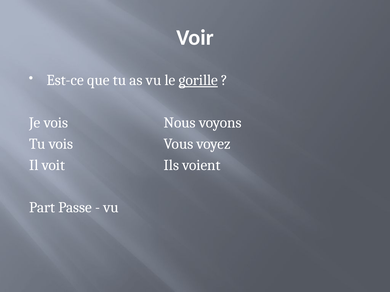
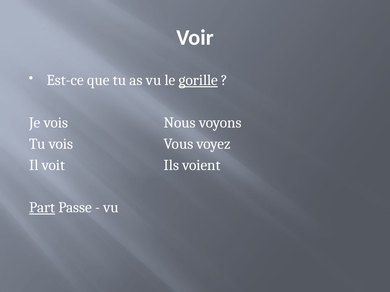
Part underline: none -> present
